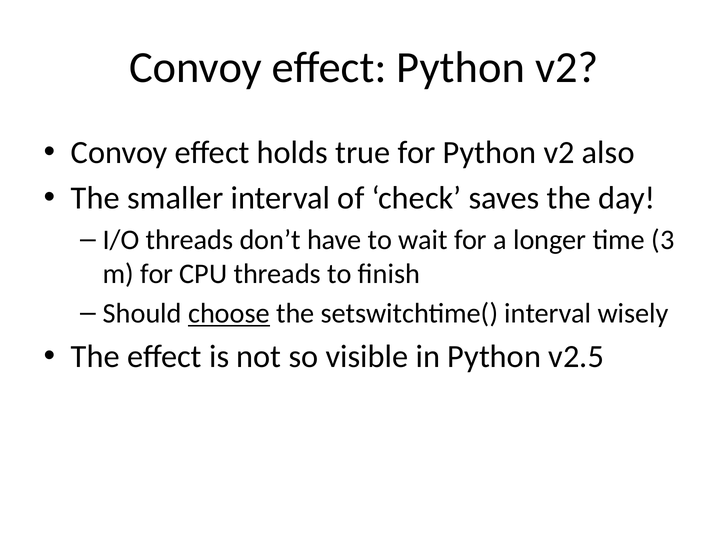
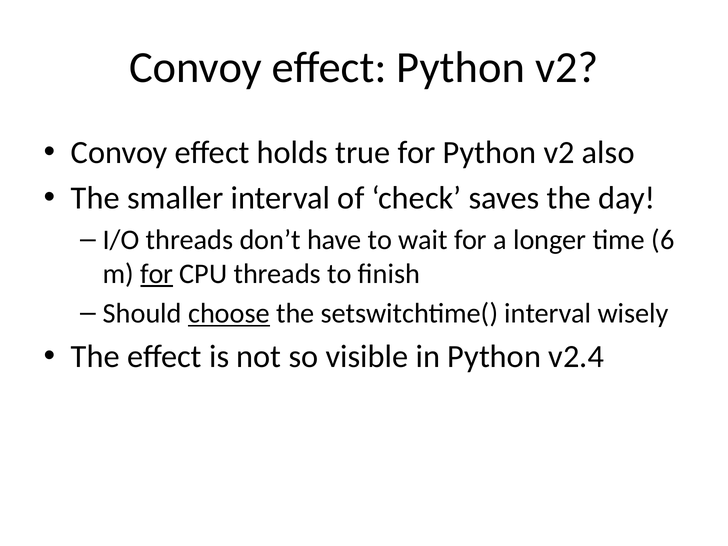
3: 3 -> 6
for at (157, 274) underline: none -> present
v2.5: v2.5 -> v2.4
